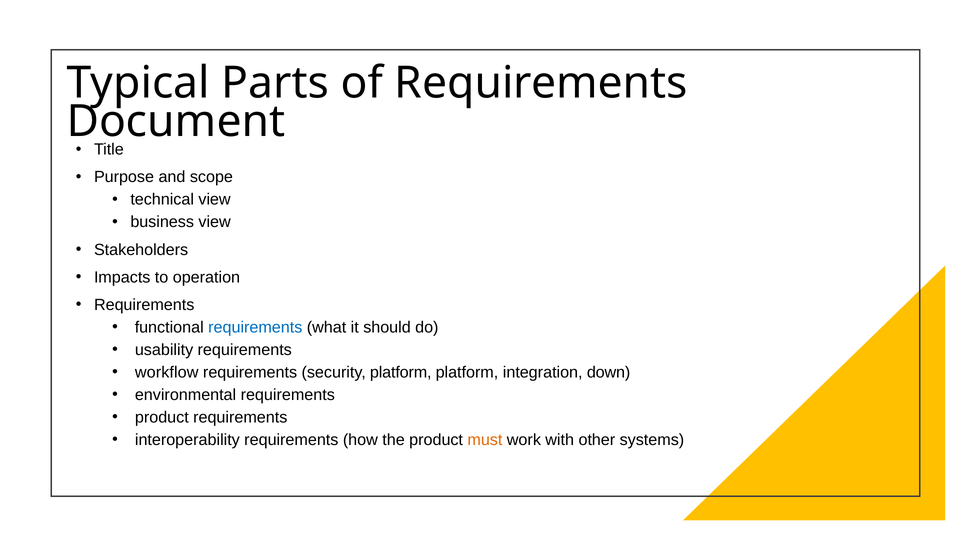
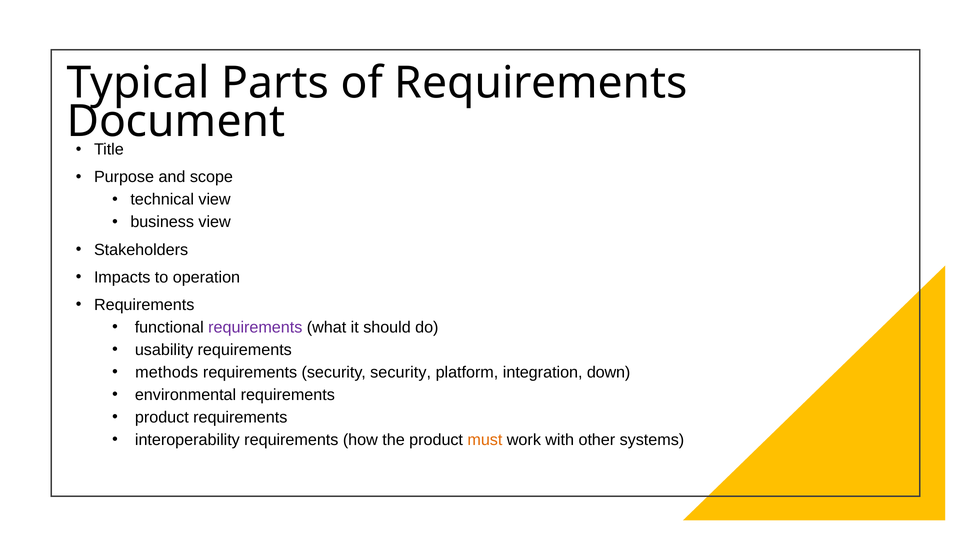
requirements at (255, 327) colour: blue -> purple
workflow: workflow -> methods
security platform: platform -> security
